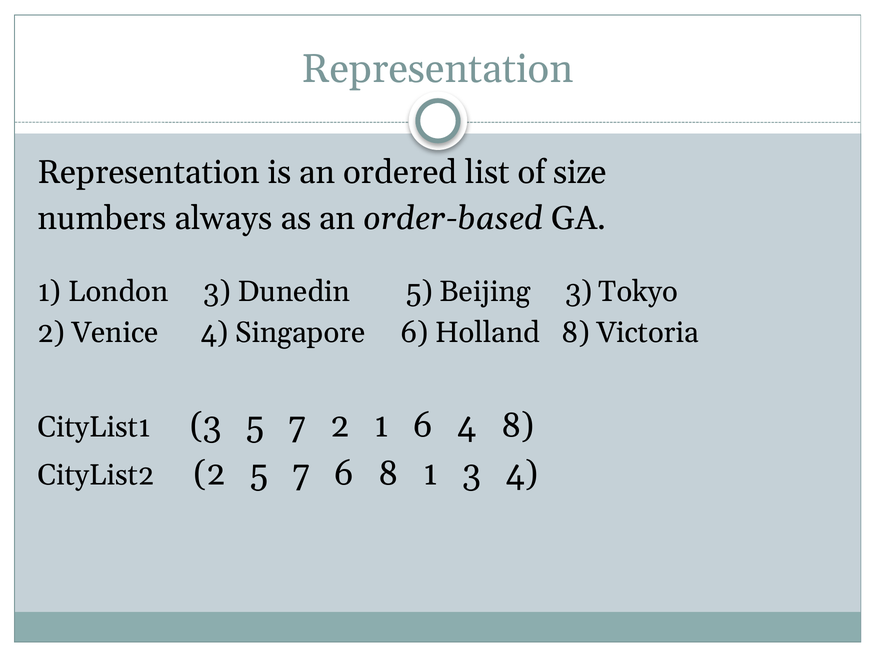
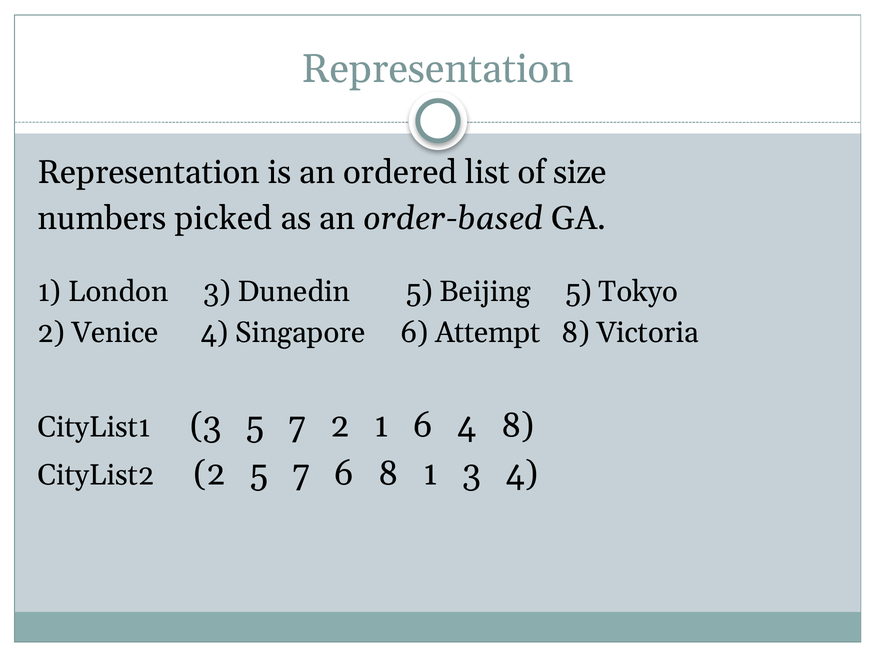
always: always -> picked
Beijing 3: 3 -> 5
Holland: Holland -> Attempt
